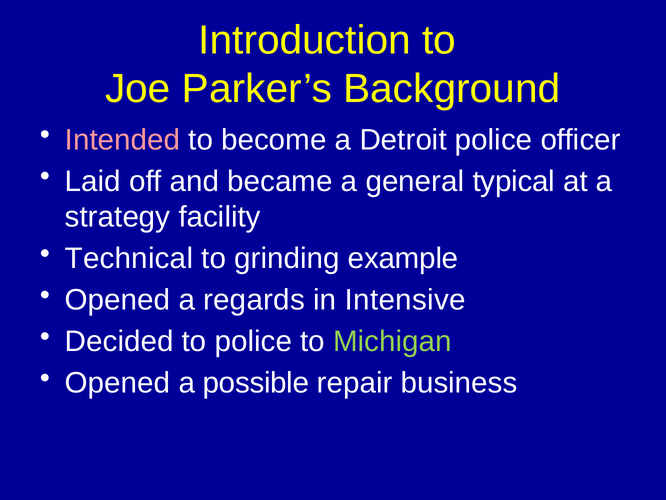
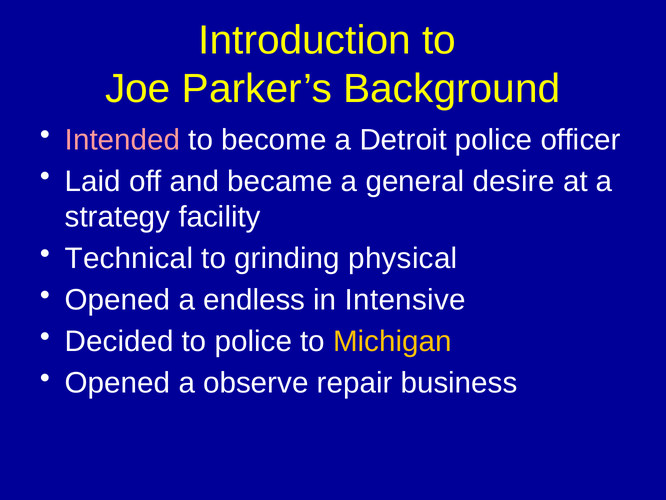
typical: typical -> desire
example: example -> physical
regards: regards -> endless
Michigan colour: light green -> yellow
possible: possible -> observe
